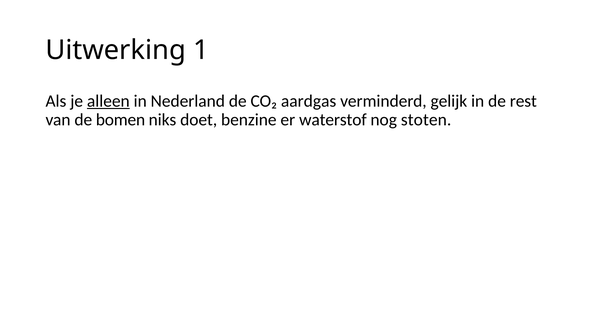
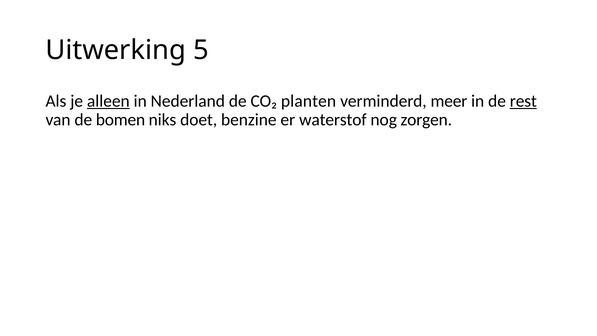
1: 1 -> 5
aardgas: aardgas -> planten
gelijk: gelijk -> meer
rest underline: none -> present
stoten: stoten -> zorgen
